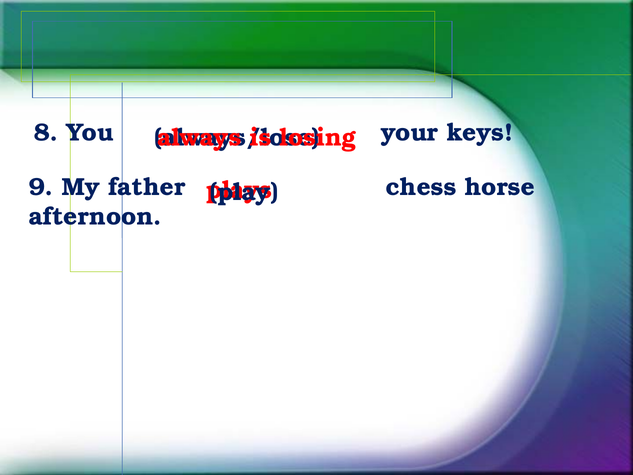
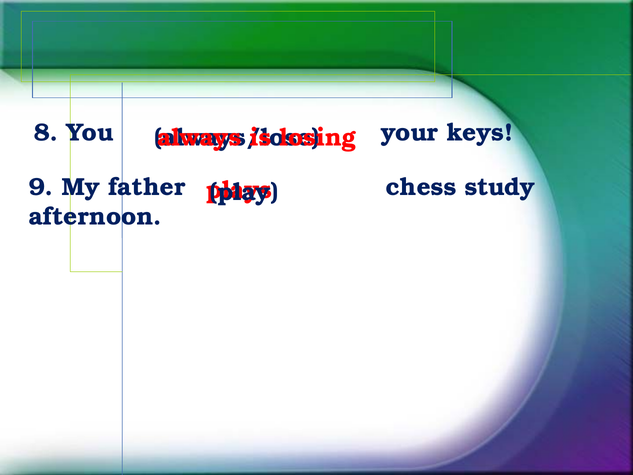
horse: horse -> study
